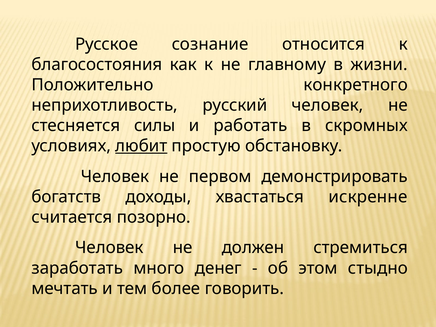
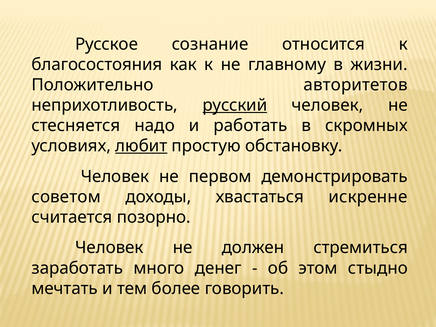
конкретного: конкретного -> авторитетов
русский underline: none -> present
силы: силы -> надо
богатств: богатств -> советом
